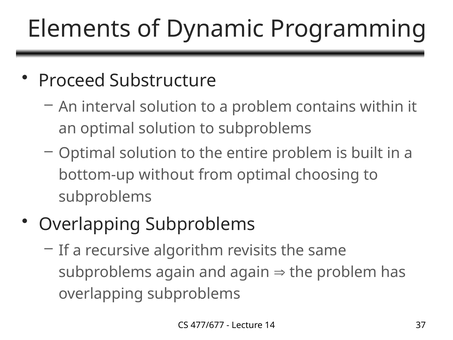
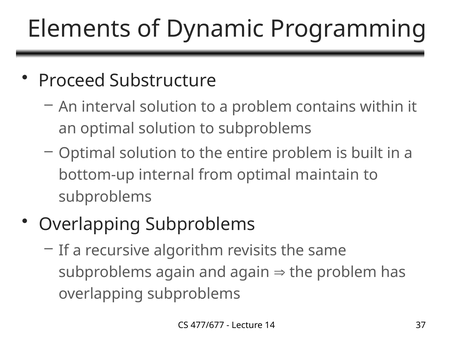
without: without -> internal
choosing: choosing -> maintain
